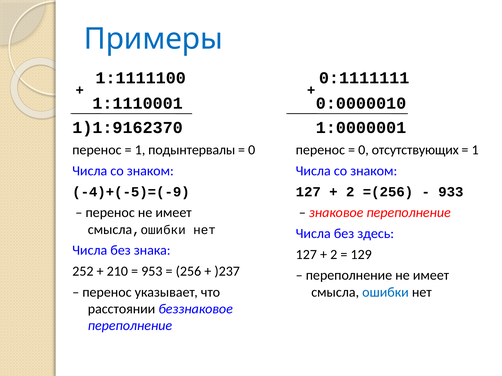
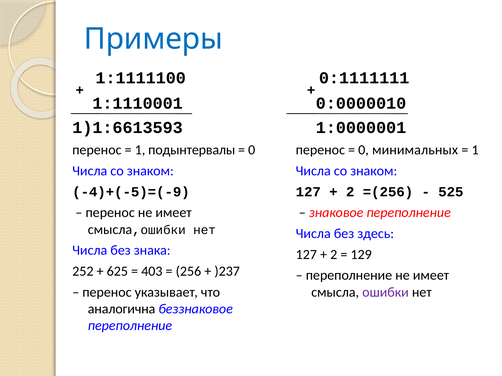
1)1:9162370: 1)1:9162370 -> 1)1:6613593
отсутствующих: отсутствующих -> минимальных
933: 933 -> 525
210: 210 -> 625
953: 953 -> 403
ошибки colour: blue -> purple
расстоянии: расстоянии -> аналогична
